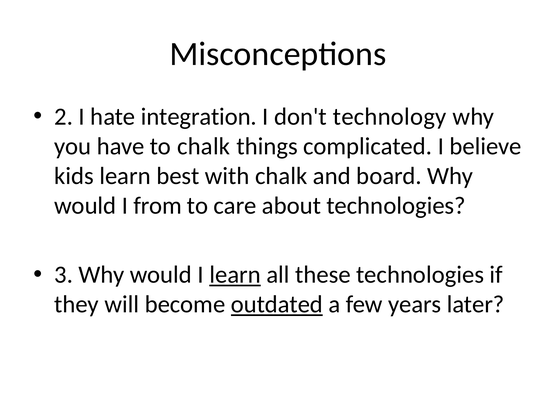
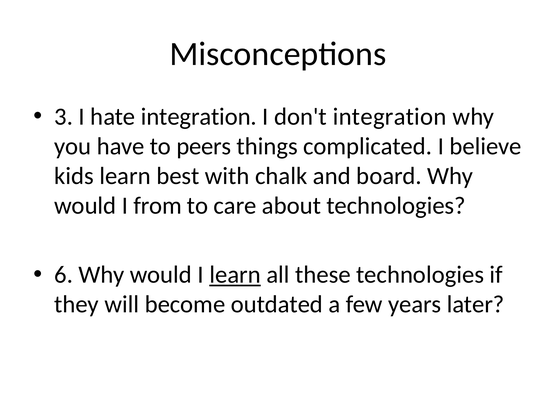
2: 2 -> 3
don't technology: technology -> integration
to chalk: chalk -> peers
3: 3 -> 6
outdated underline: present -> none
